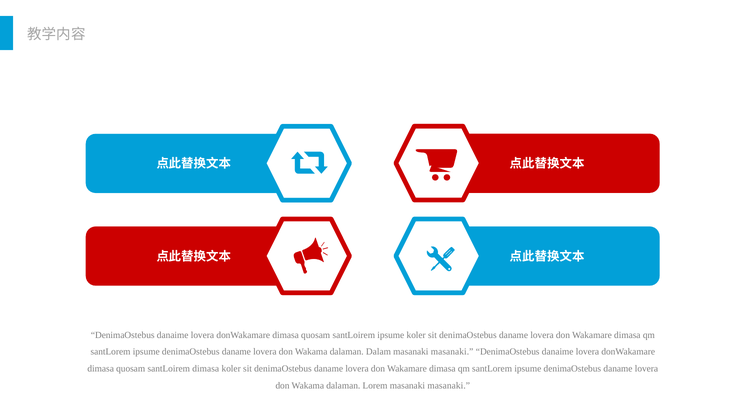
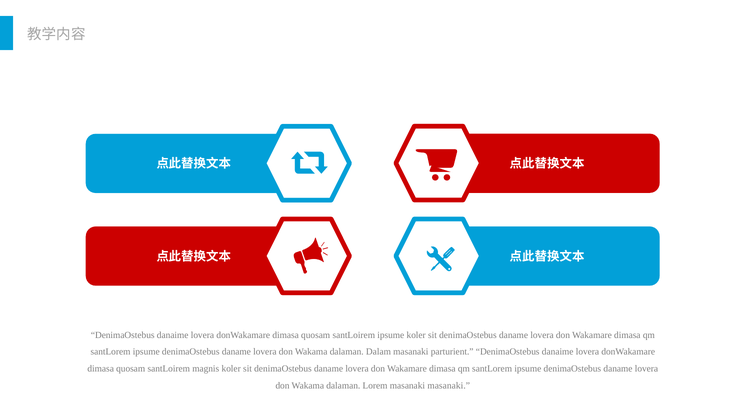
Dalam masanaki masanaki: masanaki -> parturient
santLoirem dimasa: dimasa -> magnis
